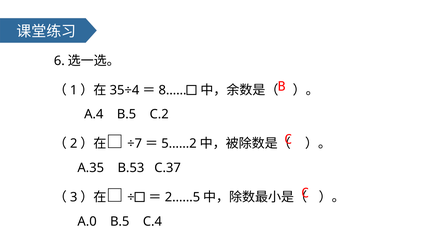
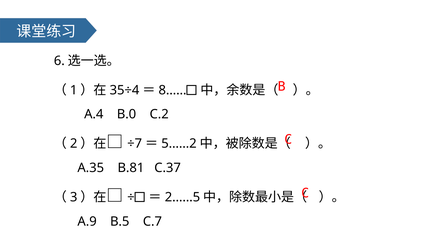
A.4 B.5: B.5 -> B.0
B.53: B.53 -> B.81
A.0: A.0 -> A.9
C.4: C.4 -> C.7
